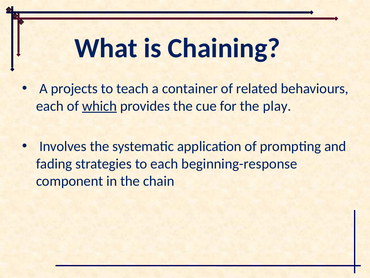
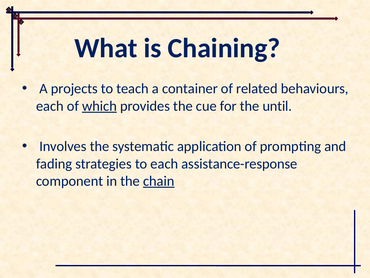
play: play -> until
beginning-response: beginning-response -> assistance-response
chain underline: none -> present
